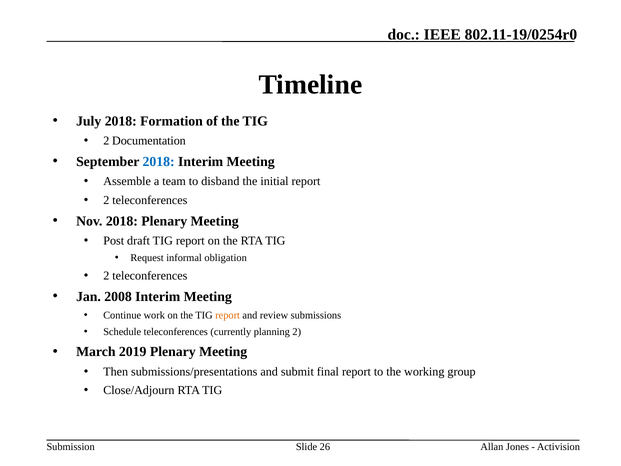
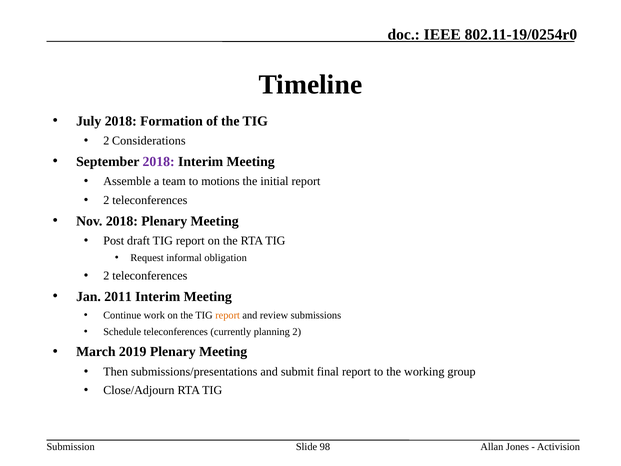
Documentation: Documentation -> Considerations
2018 at (159, 162) colour: blue -> purple
disband: disband -> motions
2008: 2008 -> 2011
26: 26 -> 98
